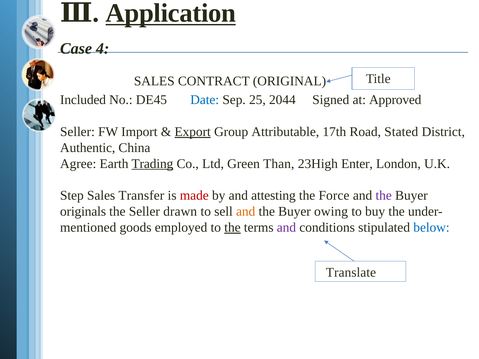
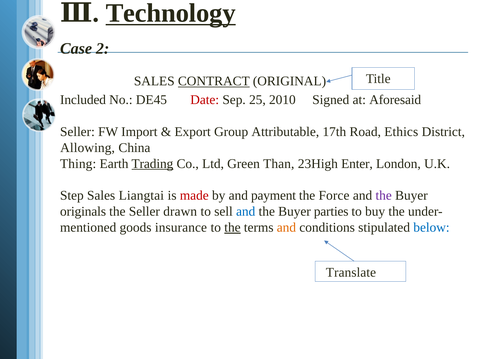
Application: Application -> Technology
4: 4 -> 2
CONTRACT underline: none -> present
Date colour: blue -> red
2044: 2044 -> 2010
Approved: Approved -> Aforesaid
Export underline: present -> none
Stated: Stated -> Ethics
Authentic: Authentic -> Allowing
Agree: Agree -> Thing
Transfer: Transfer -> Liangtai
attesting: attesting -> payment
and at (246, 212) colour: orange -> blue
owing: owing -> parties
employed: employed -> insurance
and at (286, 228) colour: purple -> orange
